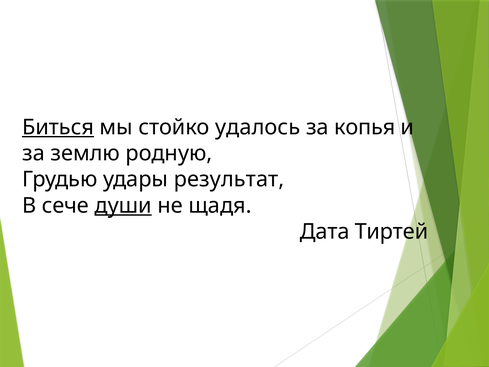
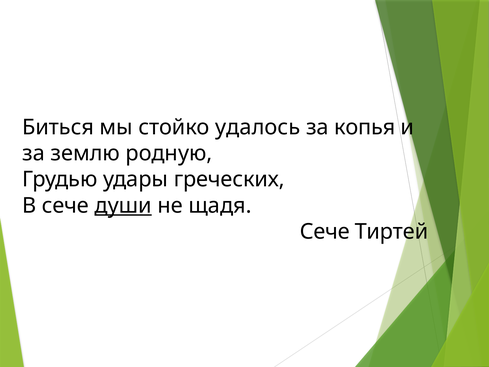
Биться underline: present -> none
результат: результат -> греческих
Дата at (325, 232): Дата -> Сече
